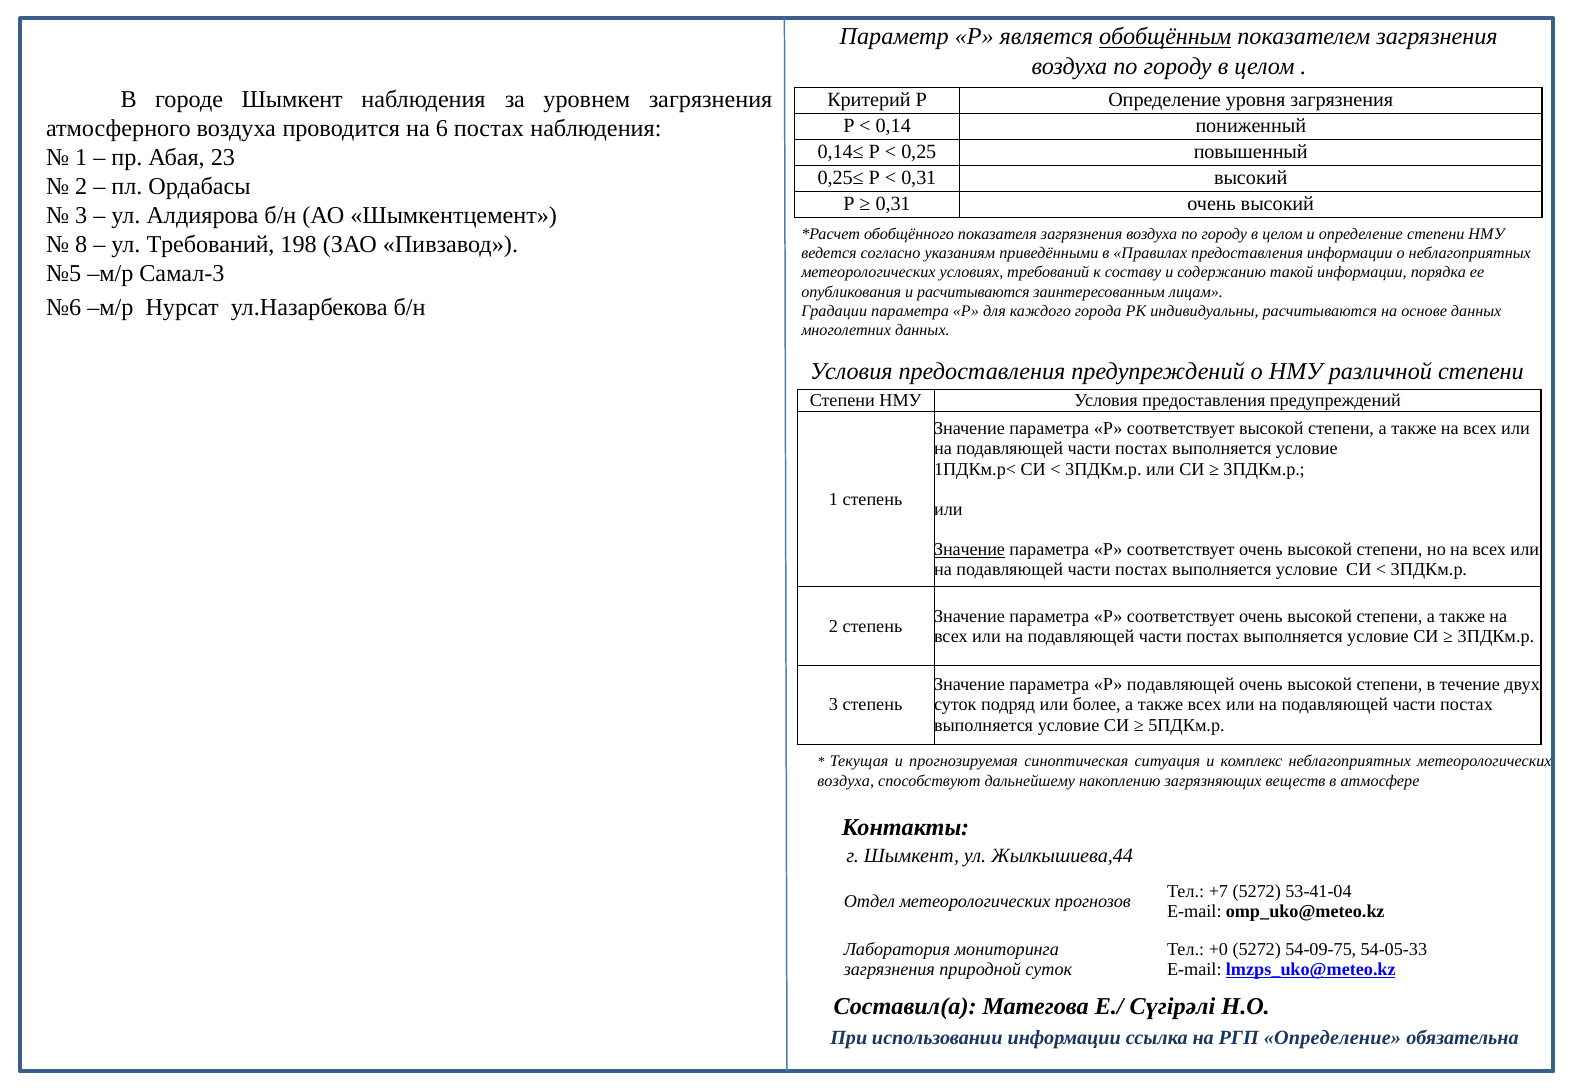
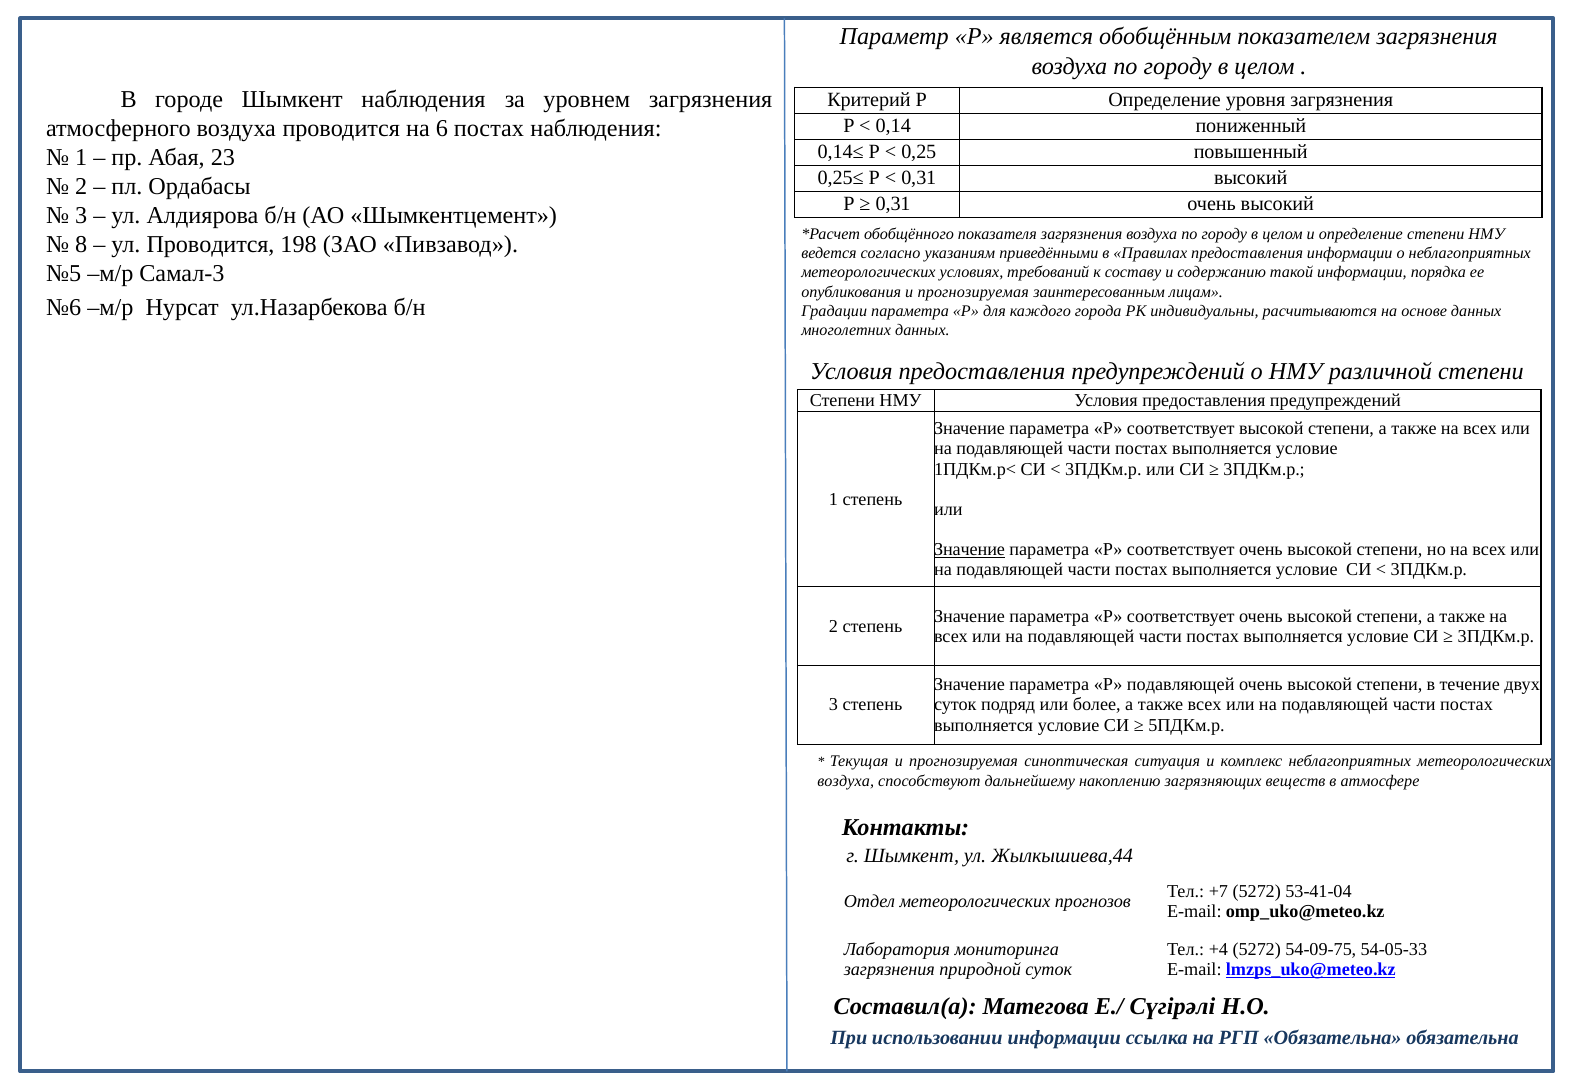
обобщённым underline: present -> none
ул Требований: Требований -> Проводится
опубликования и расчитываются: расчитываются -> прогнозируемая
+0: +0 -> +4
РГП Определение: Определение -> Обязательна
